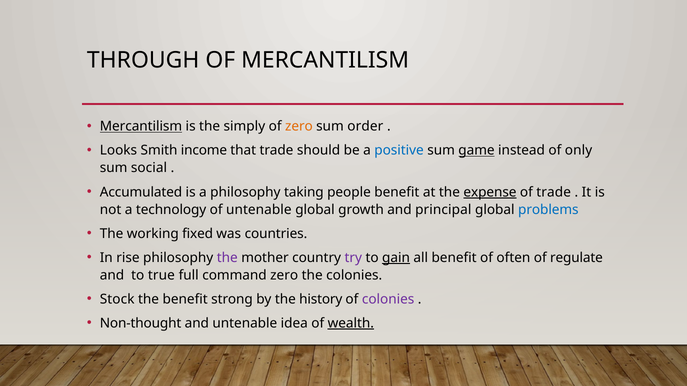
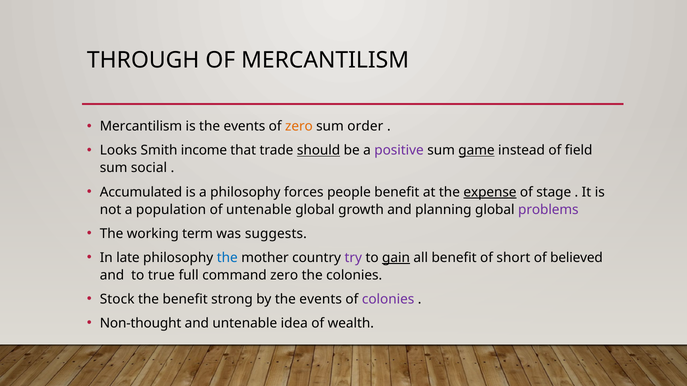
Mercantilism at (141, 127) underline: present -> none
is the simply: simply -> events
should underline: none -> present
positive colour: blue -> purple
only: only -> field
taking: taking -> forces
of trade: trade -> stage
technology: technology -> population
principal: principal -> planning
problems colour: blue -> purple
fixed: fixed -> term
countries: countries -> suggests
rise: rise -> late
the at (227, 258) colour: purple -> blue
often: often -> short
regulate: regulate -> believed
by the history: history -> events
wealth underline: present -> none
